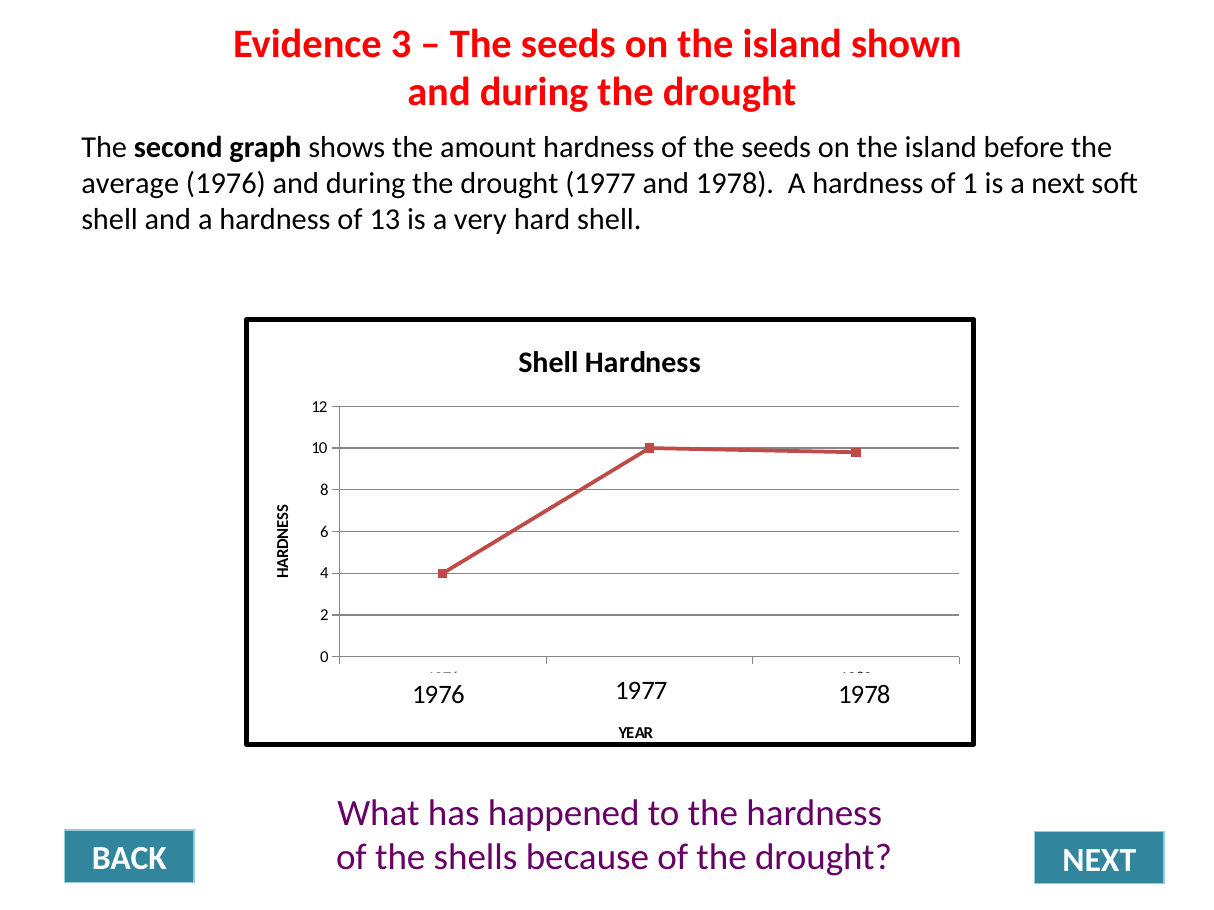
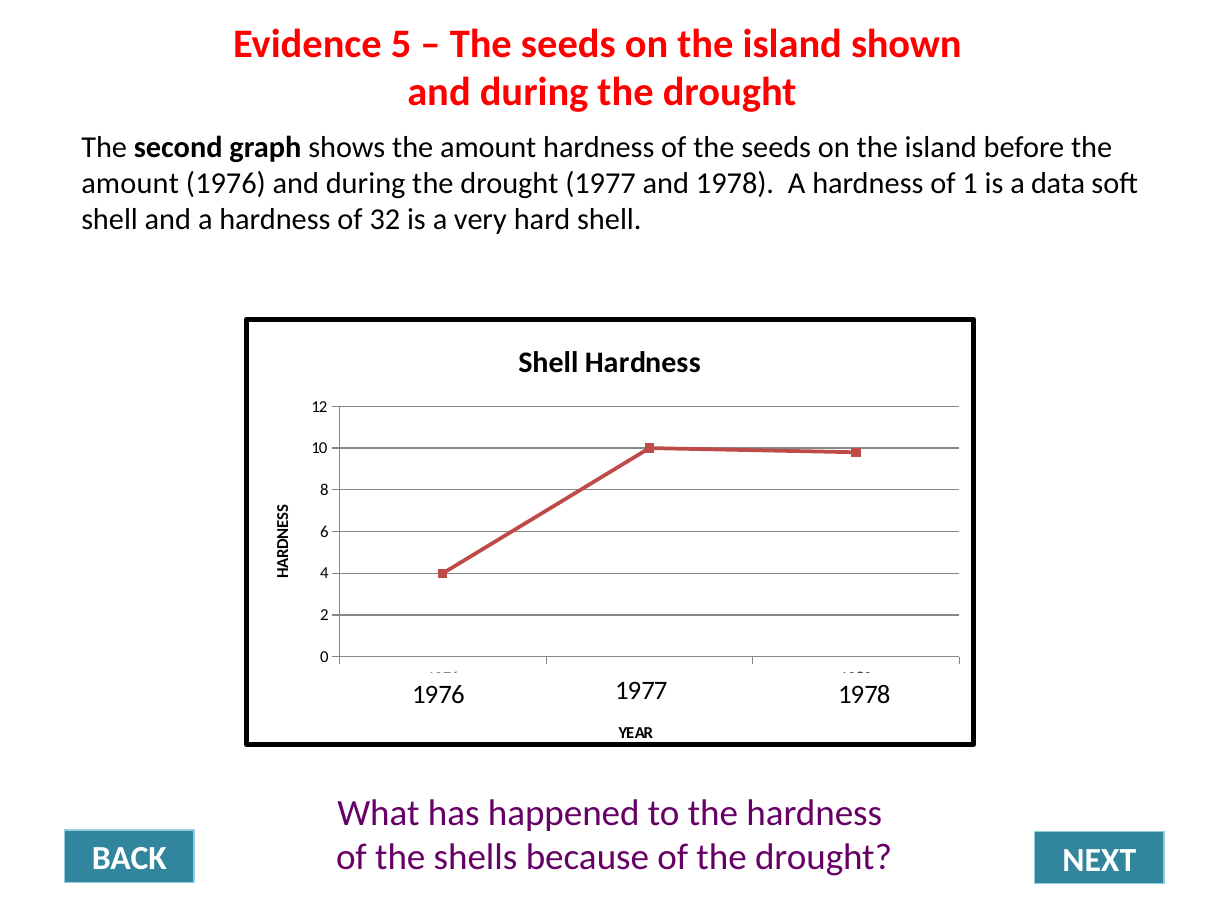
3: 3 -> 5
average at (130, 184): average -> amount
a next: next -> data
13: 13 -> 32
